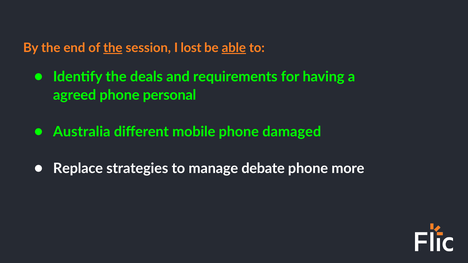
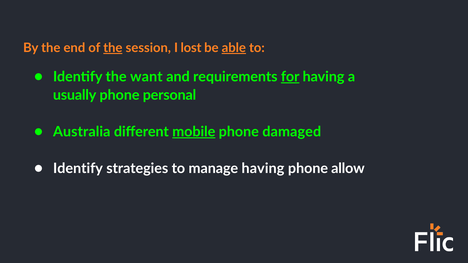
deals: deals -> want
for underline: none -> present
agreed: agreed -> usually
mobile underline: none -> present
Replace at (78, 168): Replace -> Identify
manage debate: debate -> having
more: more -> allow
